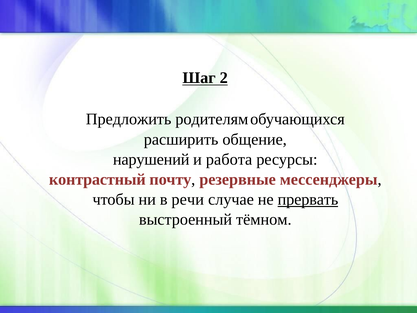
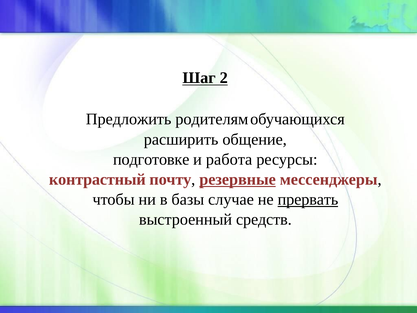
нарушений: нарушений -> подготовке
резервные underline: none -> present
речи: речи -> базы
тёмном: тёмном -> средств
